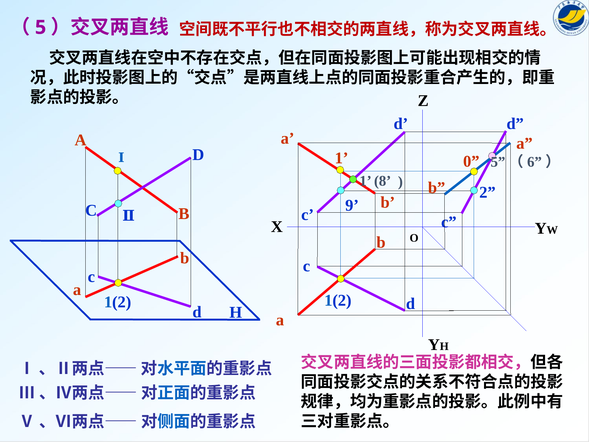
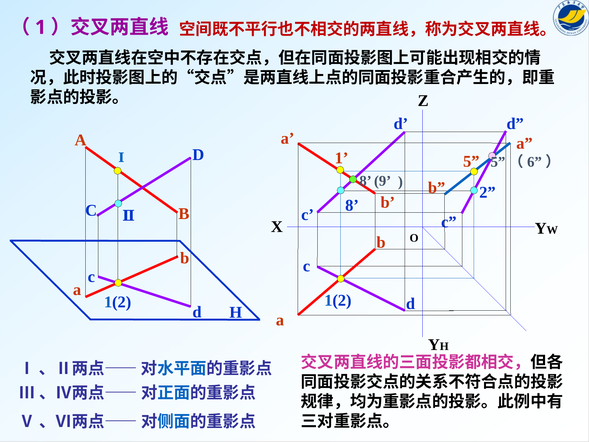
5 at (41, 27): 5 -> 1
0: 0 -> 5
1 at (365, 181): 1 -> 8
8: 8 -> 9
9 at (352, 205): 9 -> 8
